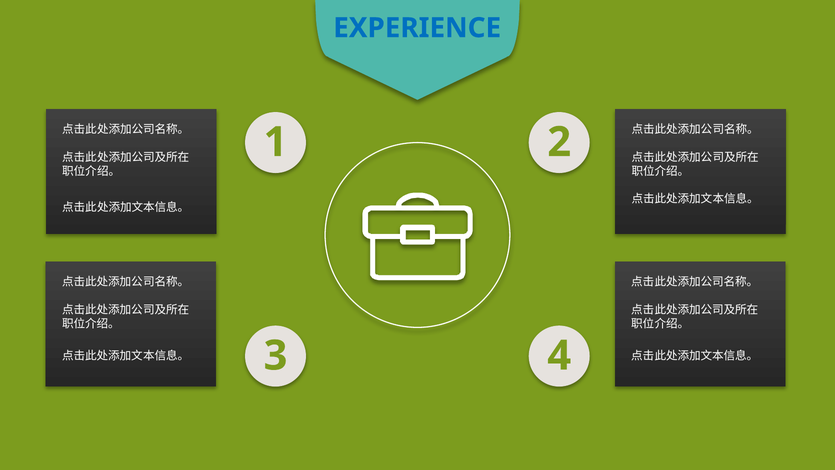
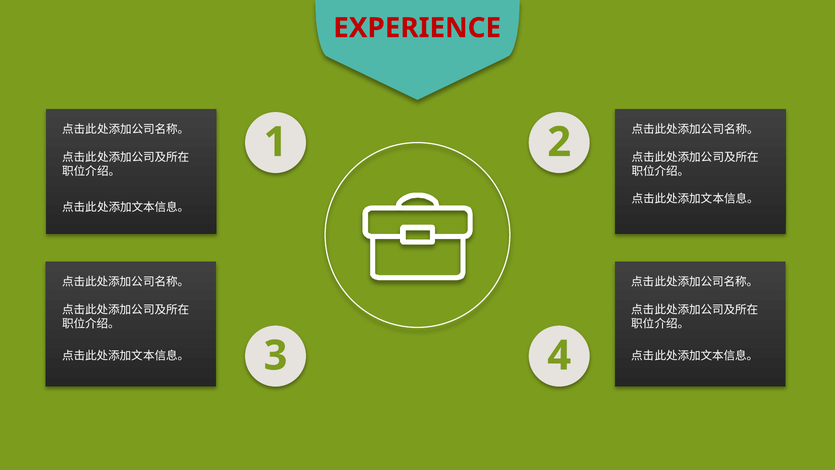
EXPERIENCE colour: blue -> red
